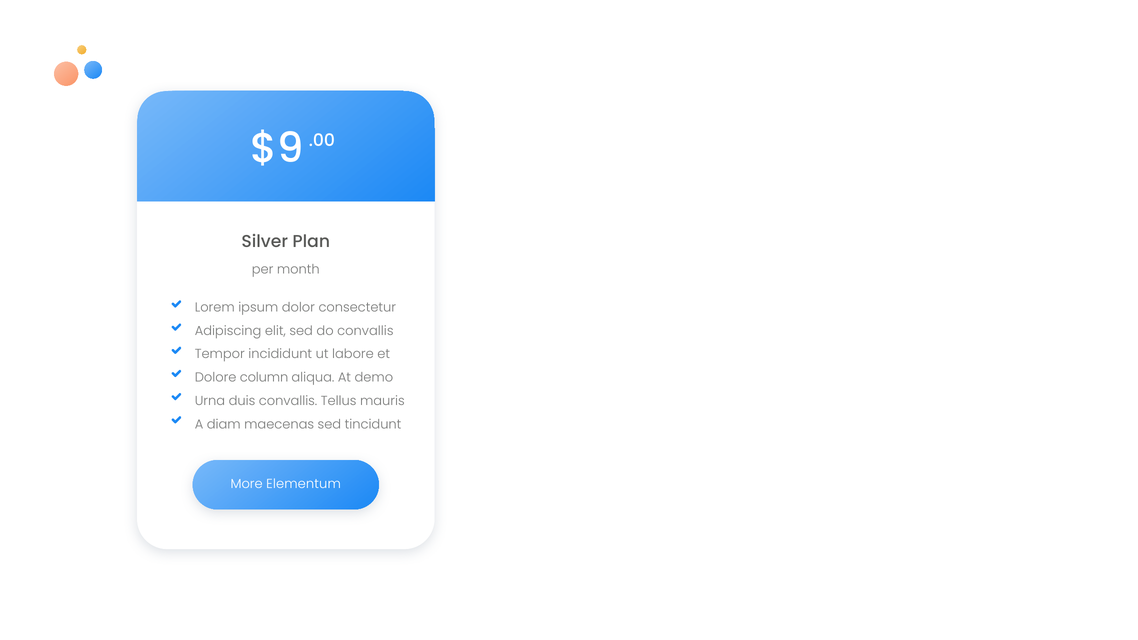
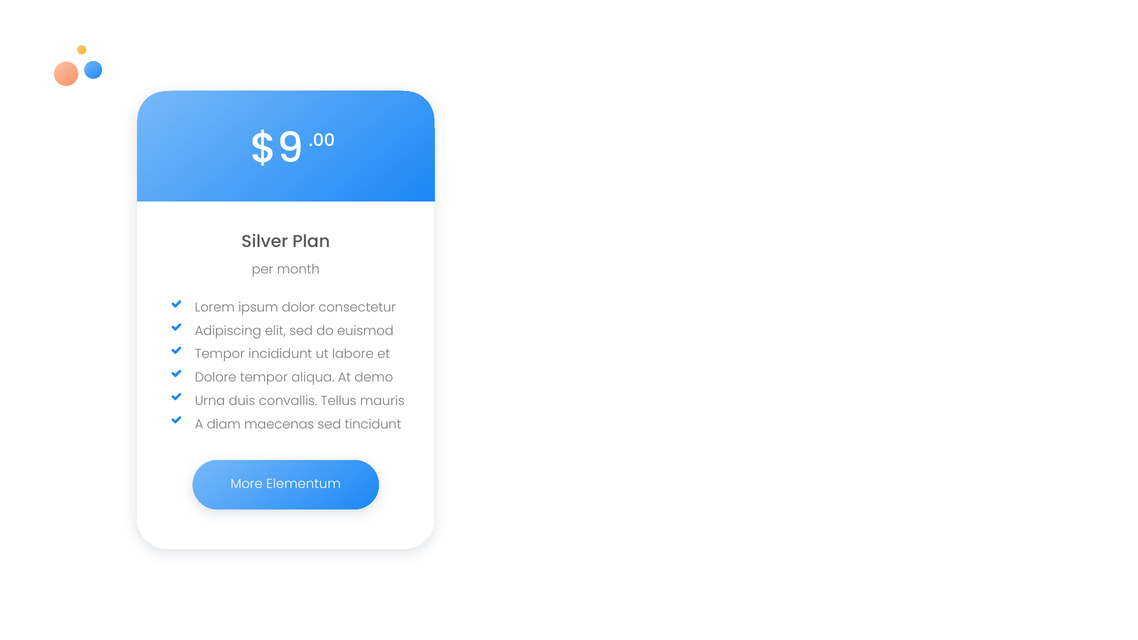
do convallis: convallis -> euismod
Dolore column: column -> tempor
